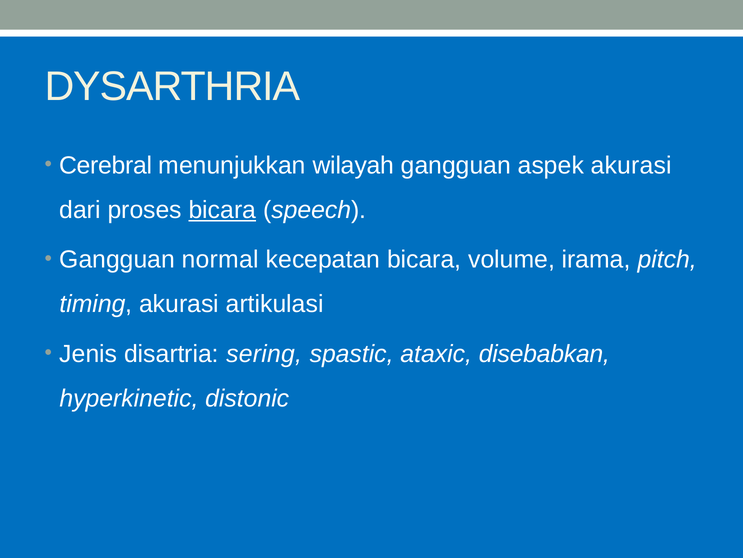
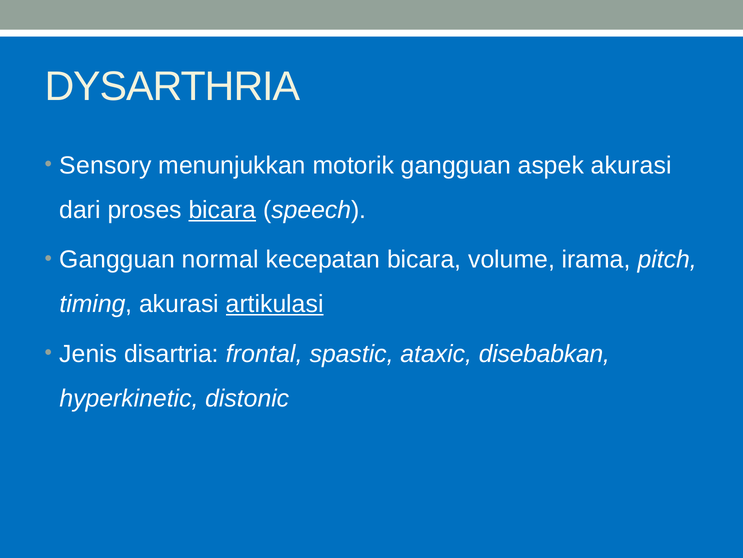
Cerebral: Cerebral -> Sensory
wilayah: wilayah -> motorik
artikulasi underline: none -> present
sering: sering -> frontal
